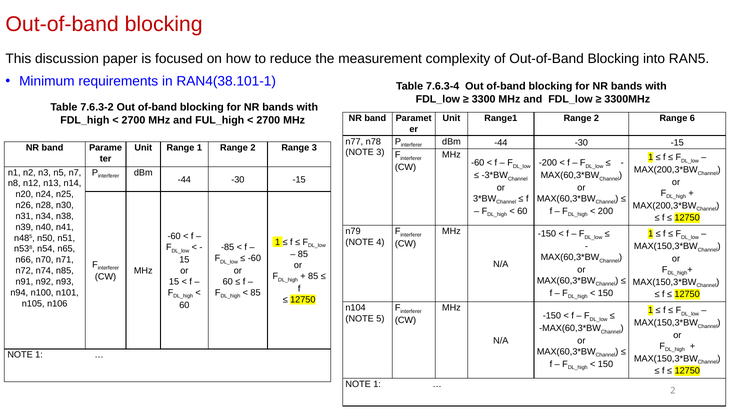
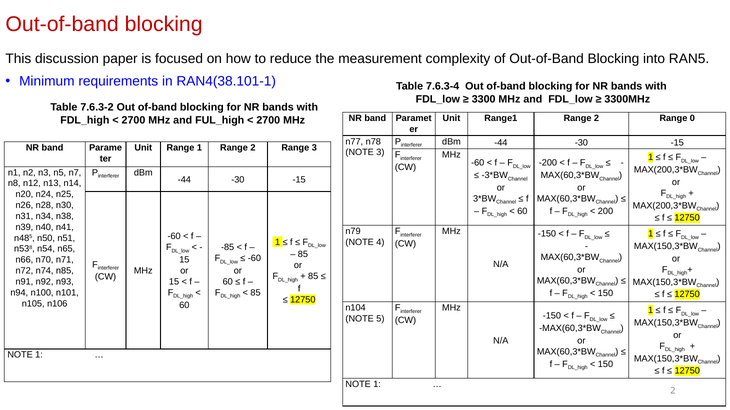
6: 6 -> 0
